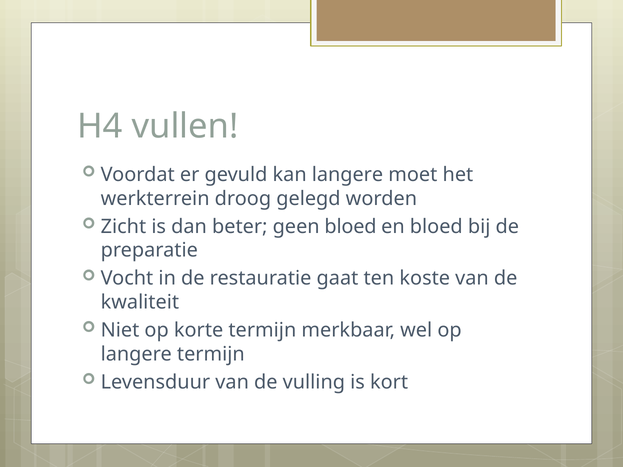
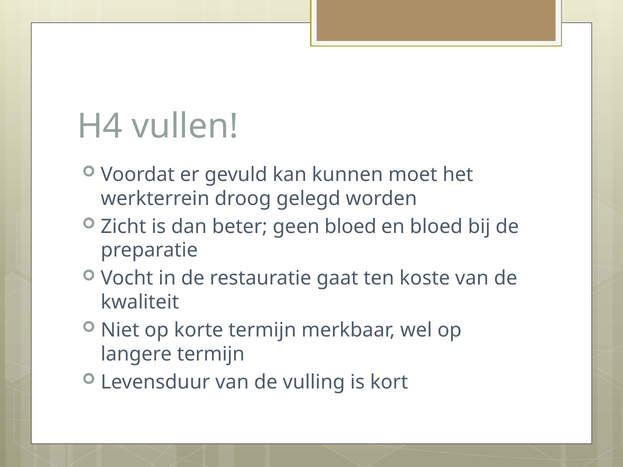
kan langere: langere -> kunnen
